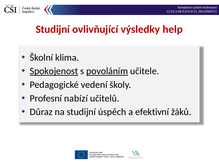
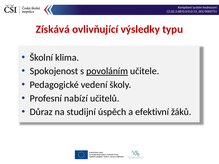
Studijní at (53, 29): Studijní -> Získává
help: help -> typu
Spokojenost underline: present -> none
